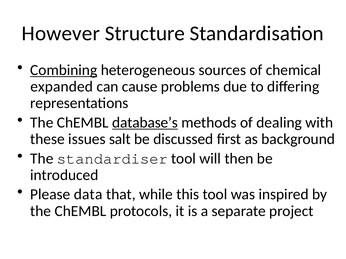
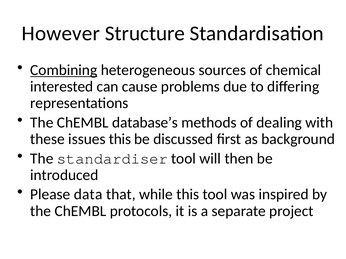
expanded: expanded -> interested
database’s underline: present -> none
issues salt: salt -> this
